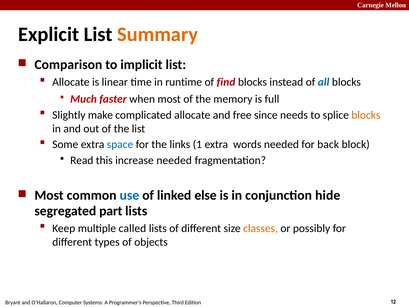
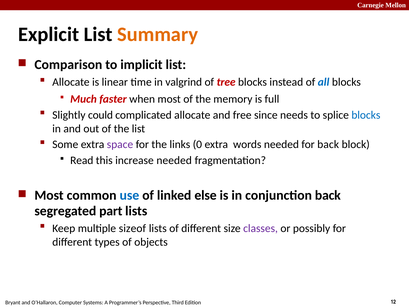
runtime: runtime -> valgrind
find: find -> tree
make: make -> could
blocks at (366, 115) colour: orange -> blue
space colour: blue -> purple
1: 1 -> 0
conjunction hide: hide -> back
called: called -> sizeof
classes colour: orange -> purple
